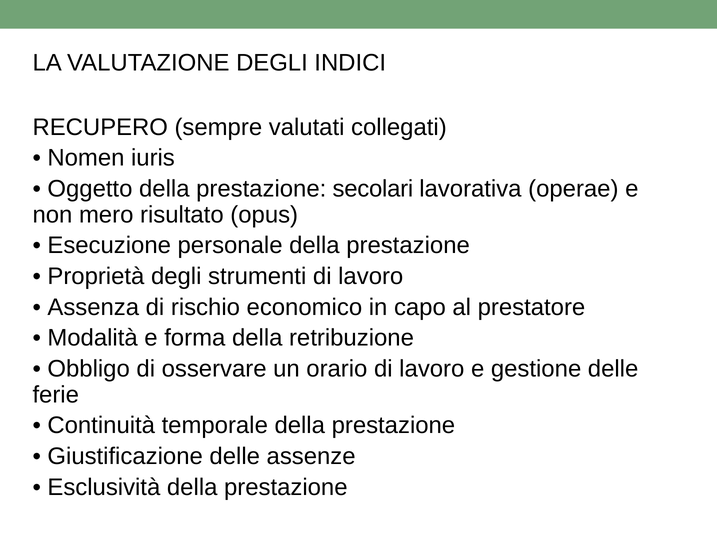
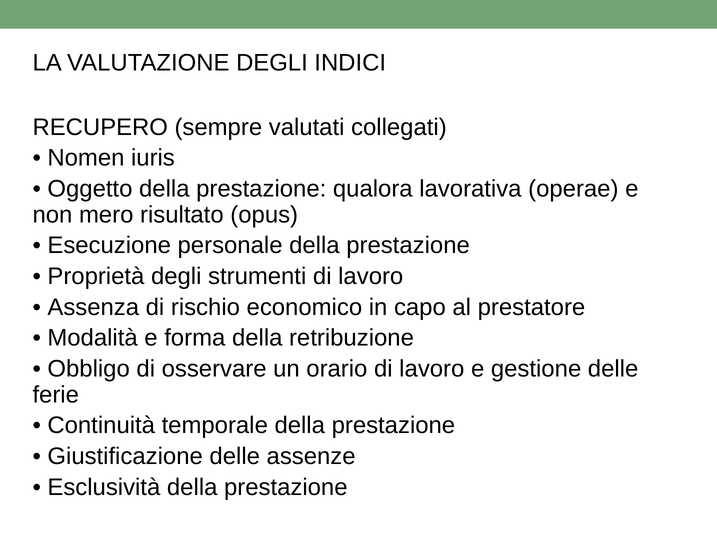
secolari: secolari -> qualora
